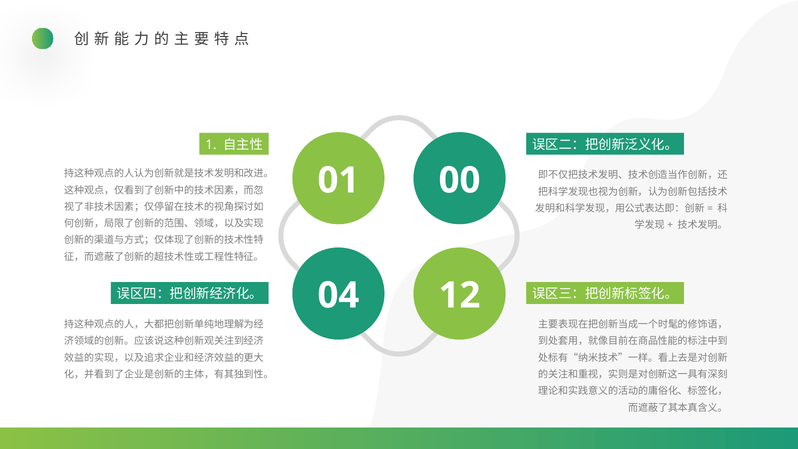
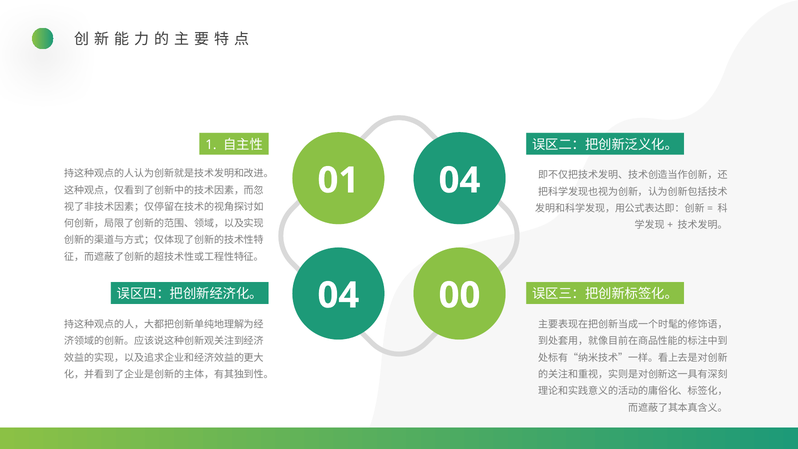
01 00: 00 -> 04
12: 12 -> 00
